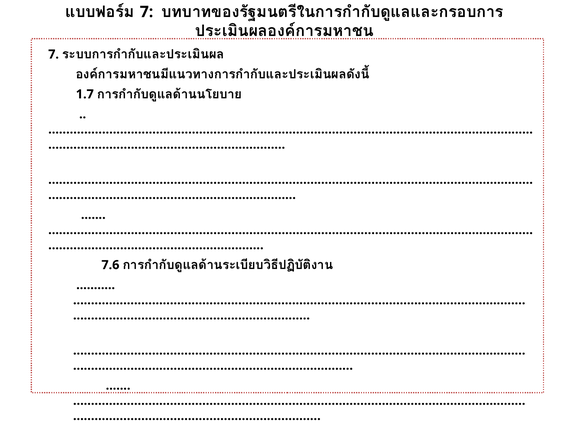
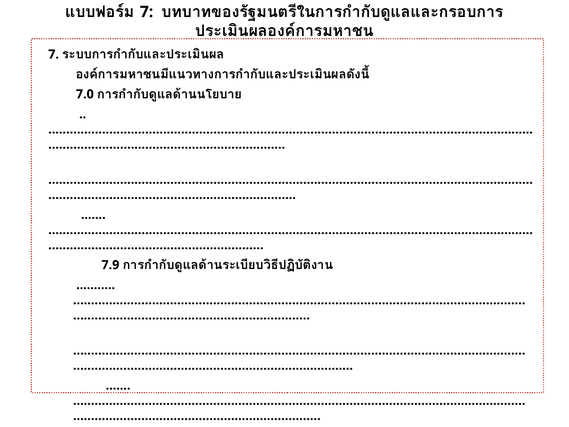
1.7: 1.7 -> 7.0
7.6: 7.6 -> 7.9
